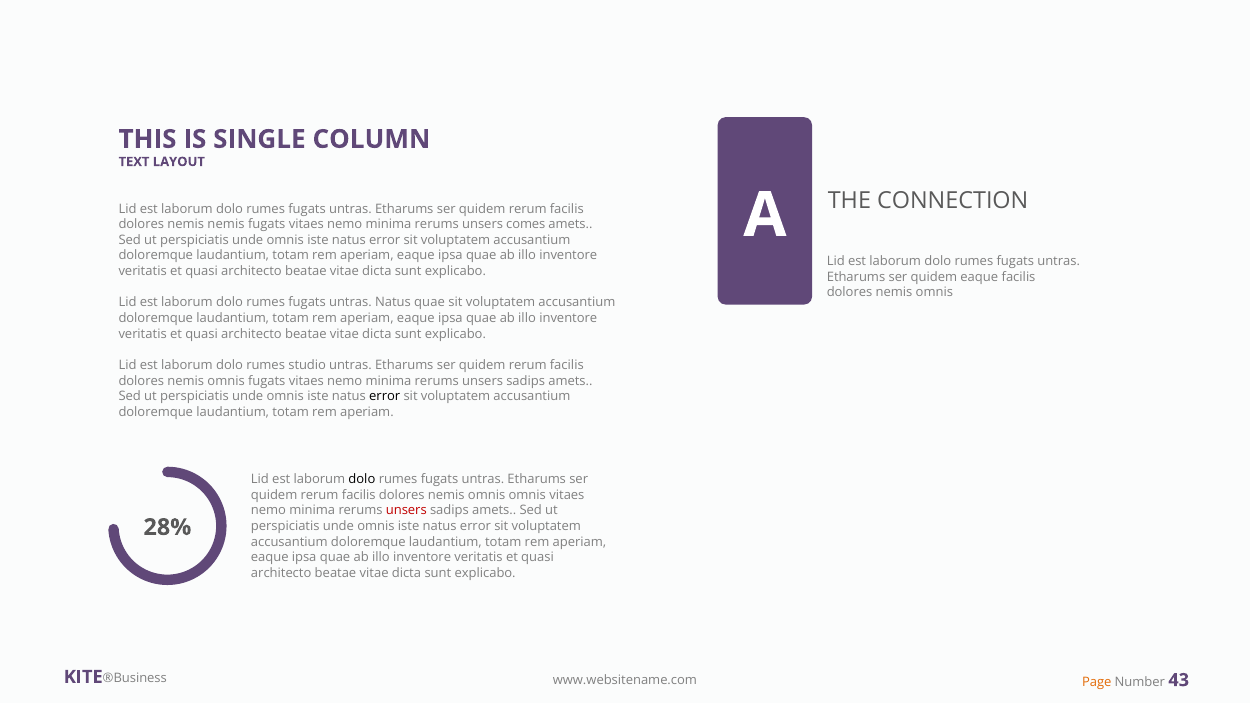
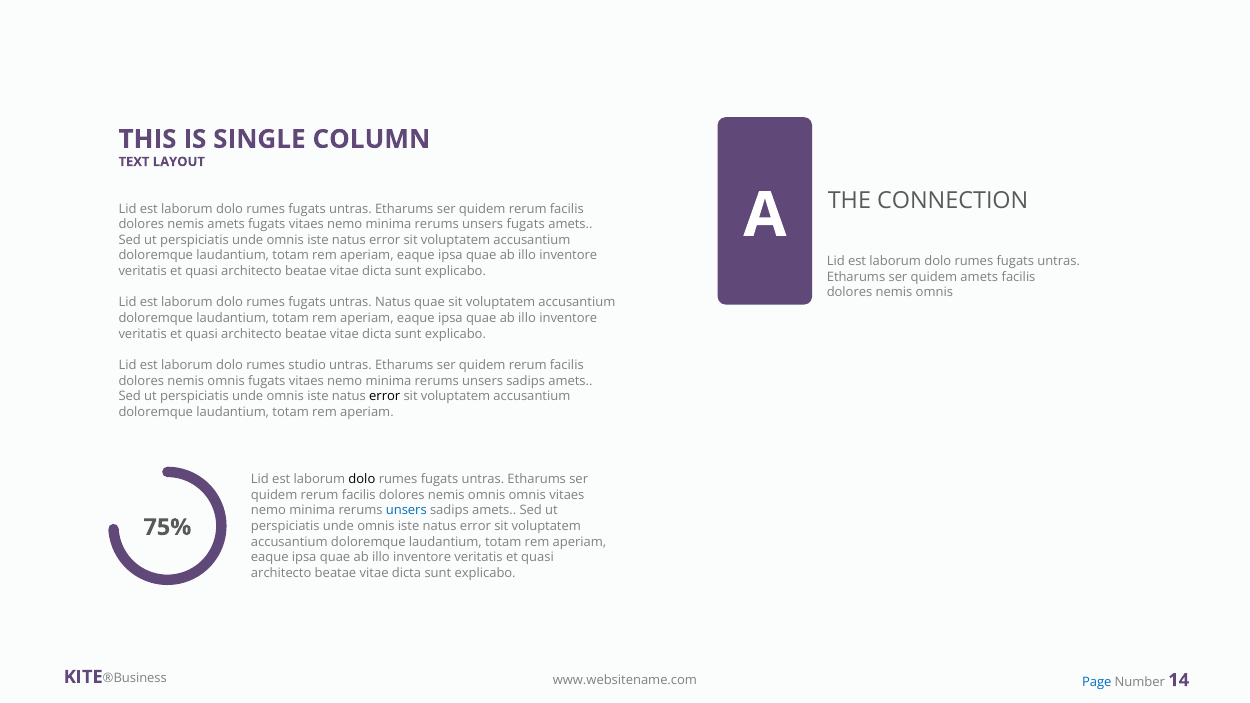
nemis nemis: nemis -> amets
unsers comes: comes -> fugats
quidem eaque: eaque -> amets
unsers at (406, 511) colour: red -> blue
28%: 28% -> 75%
Page colour: orange -> blue
43: 43 -> 14
